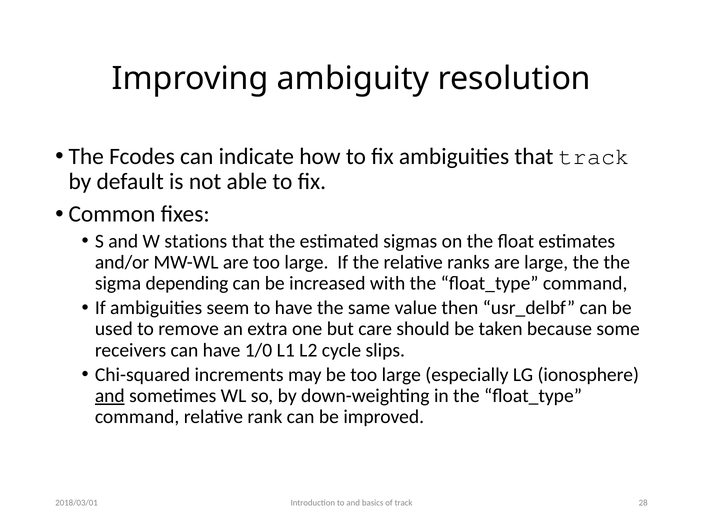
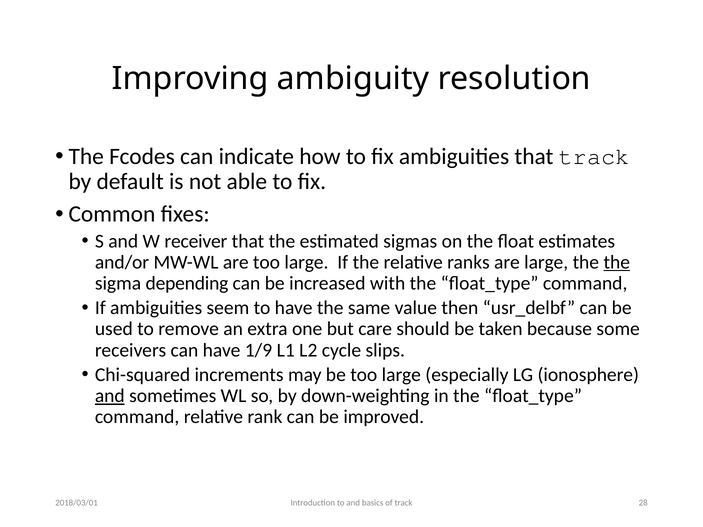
stations: stations -> receiver
the at (617, 262) underline: none -> present
1/0: 1/0 -> 1/9
